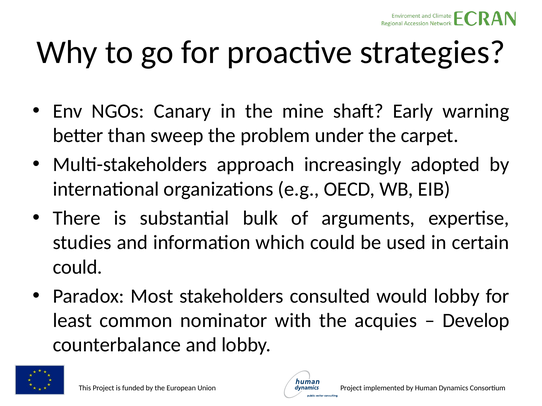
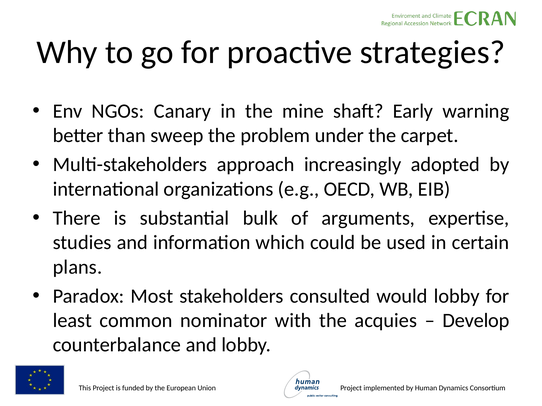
could at (78, 267): could -> plans
